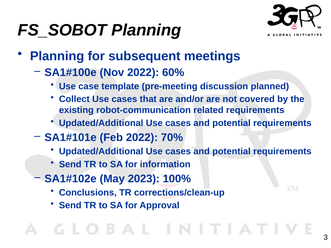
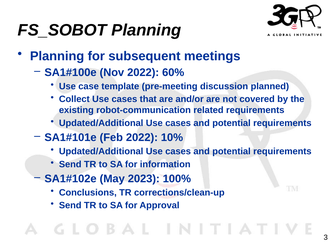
70%: 70% -> 10%
